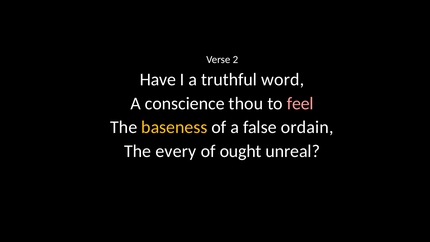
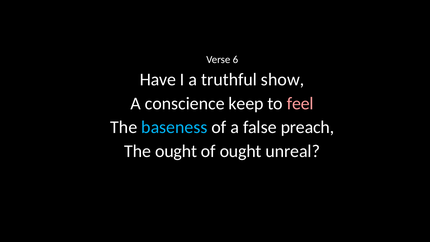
2: 2 -> 6
word: word -> show
thou: thou -> keep
baseness colour: yellow -> light blue
ordain: ordain -> preach
The every: every -> ought
